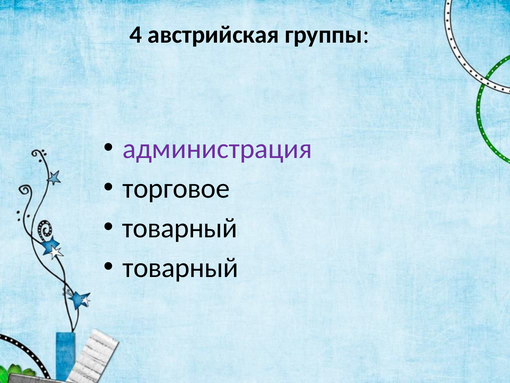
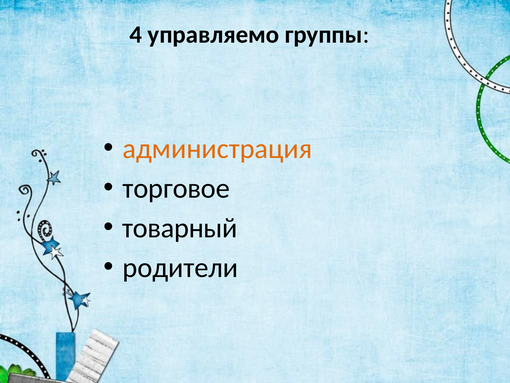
австрийская: австрийская -> управляемо
администрация colour: purple -> orange
товарный at (180, 267): товарный -> родители
